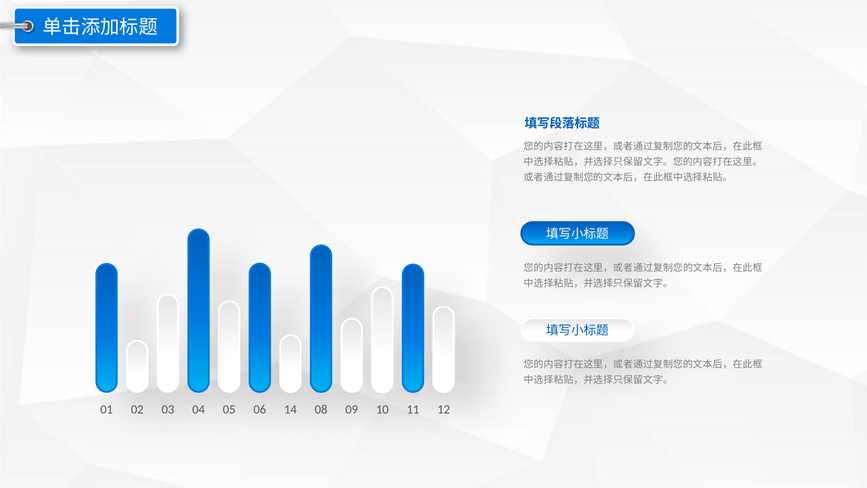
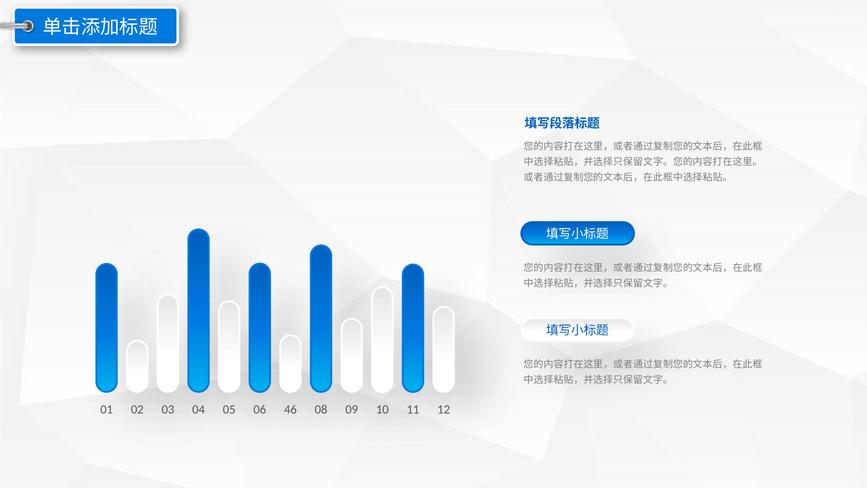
14: 14 -> 46
